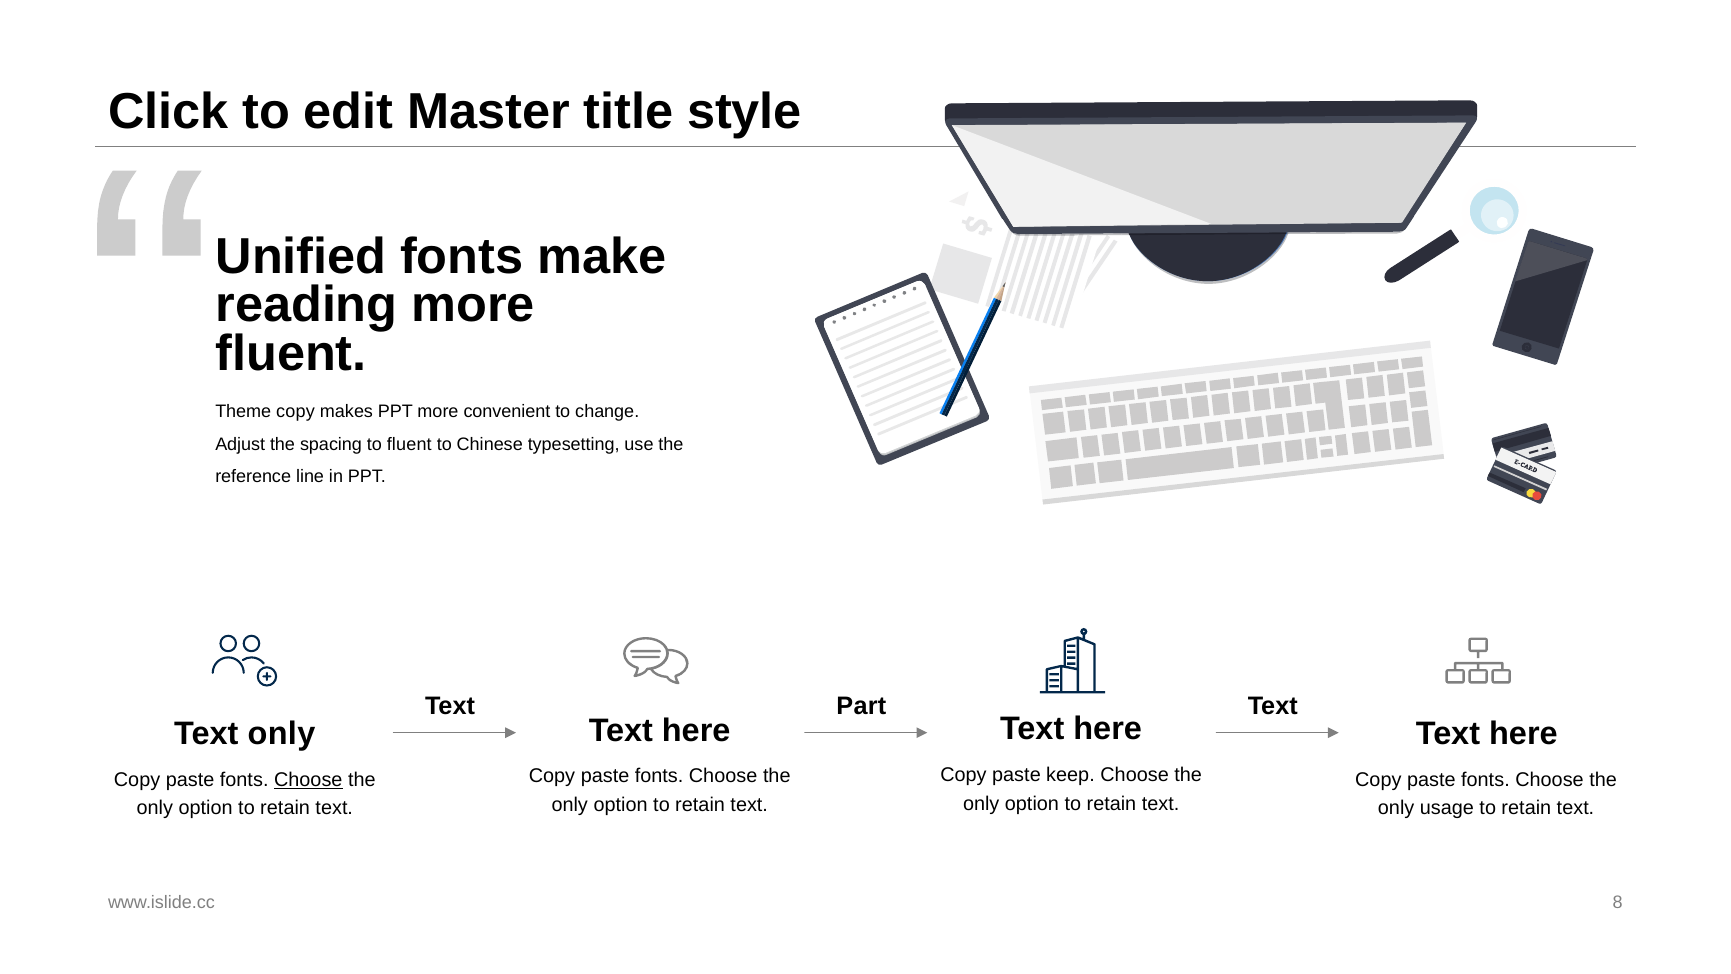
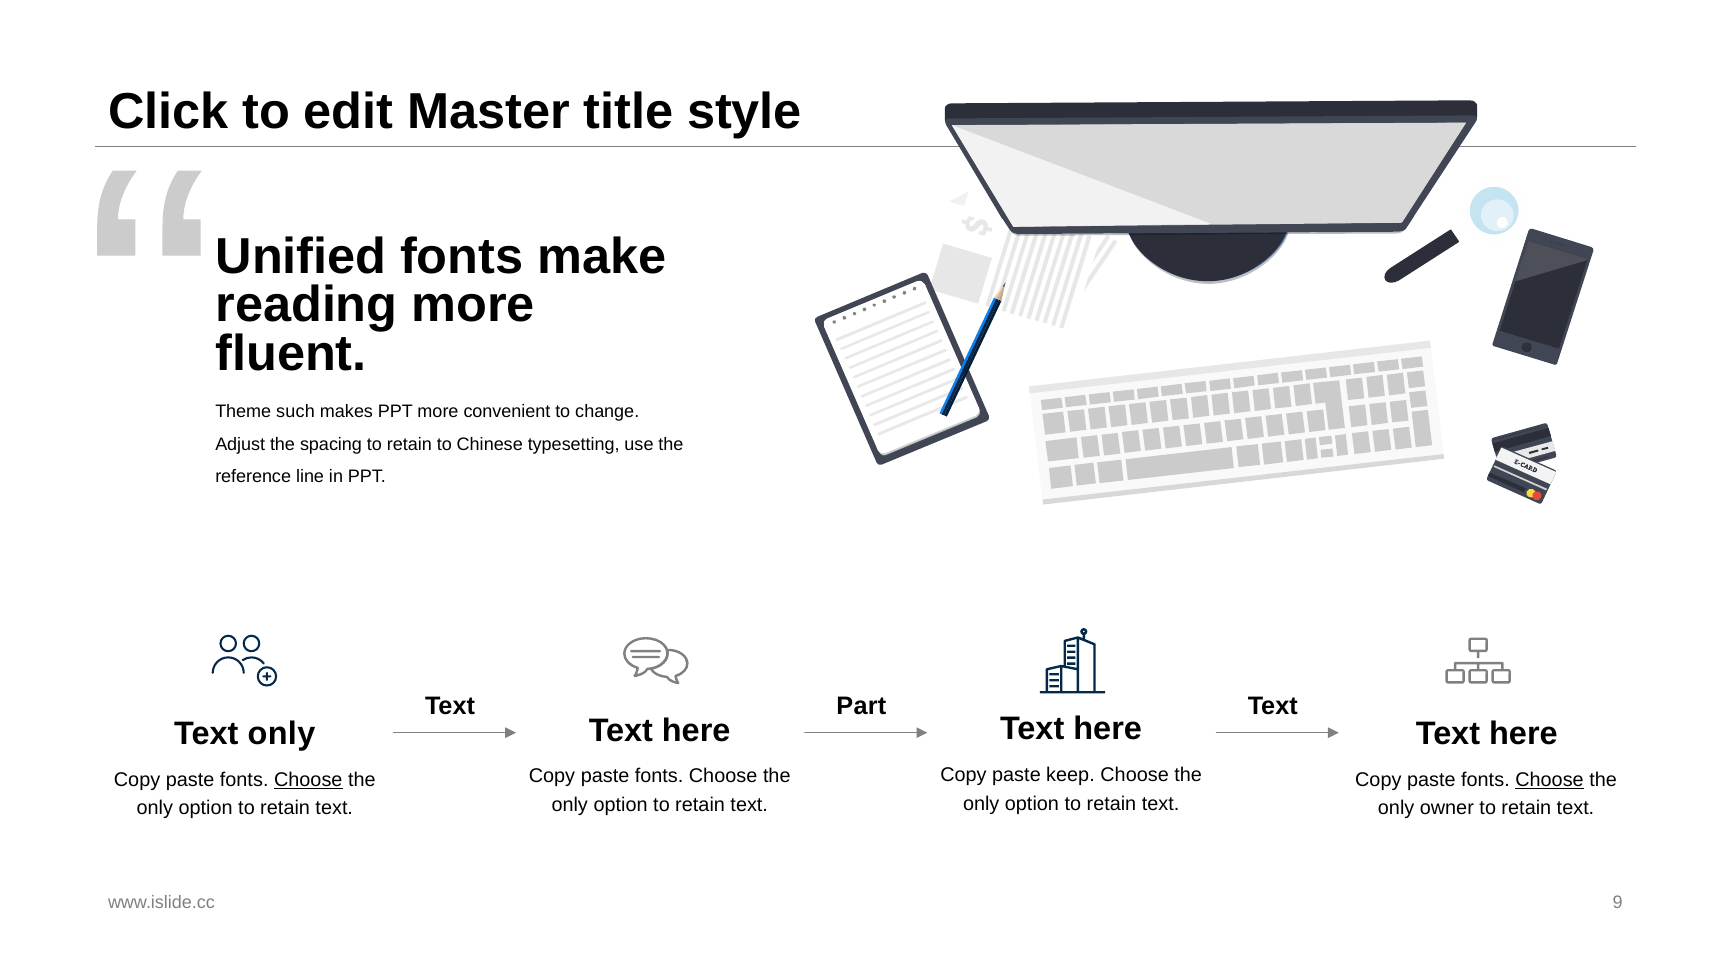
Theme copy: copy -> such
spacing to fluent: fluent -> retain
Choose at (1550, 780) underline: none -> present
usage: usage -> owner
8: 8 -> 9
